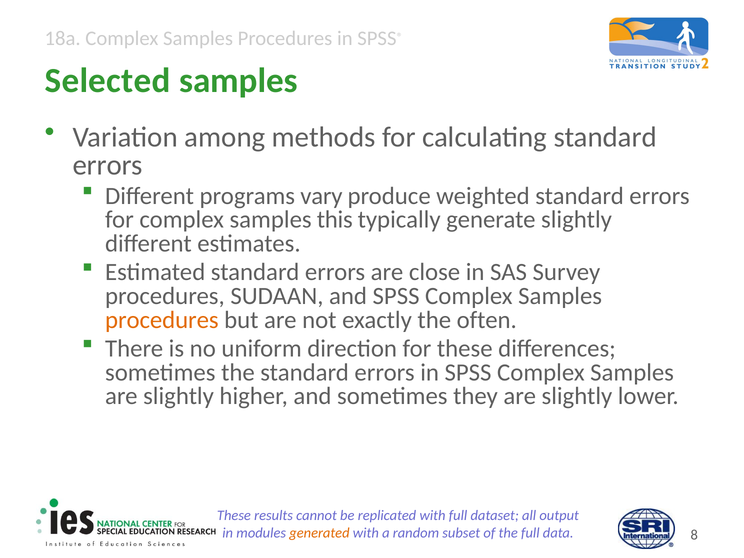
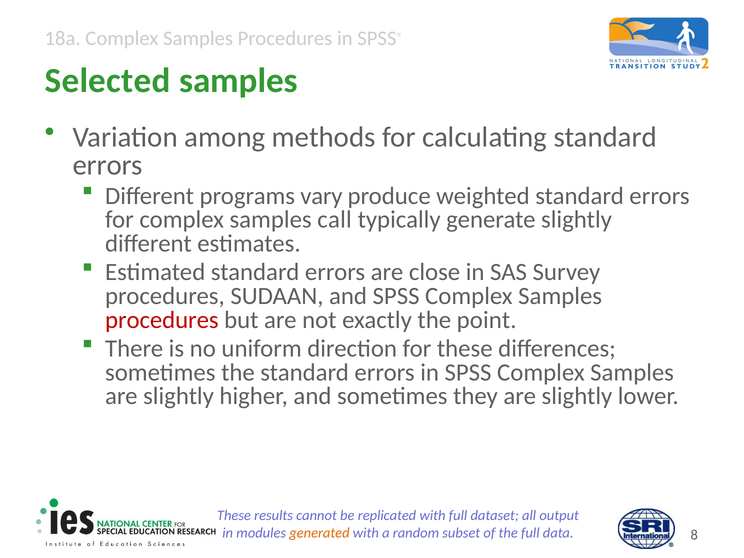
this: this -> call
procedures at (162, 320) colour: orange -> red
often: often -> point
